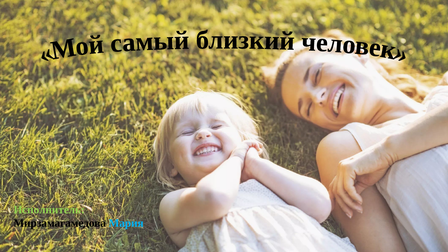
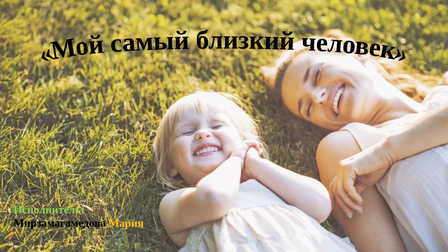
Мария colour: light blue -> yellow
